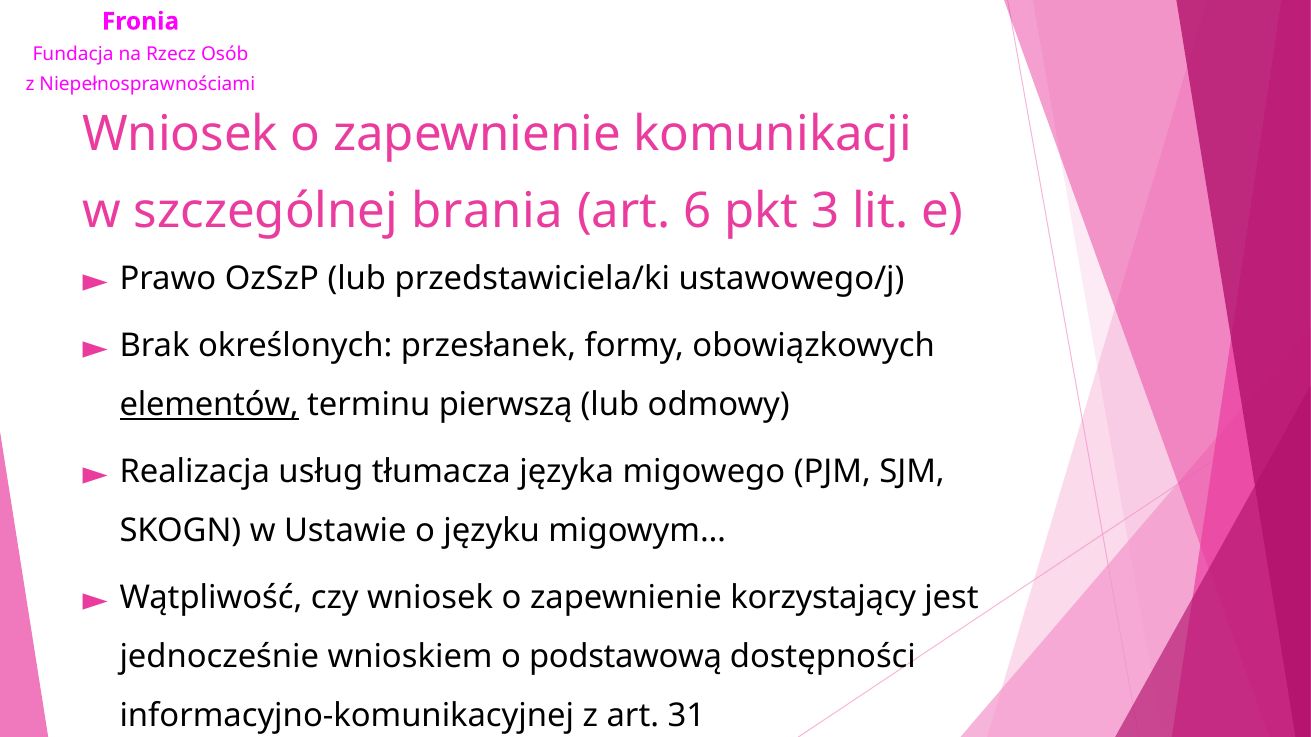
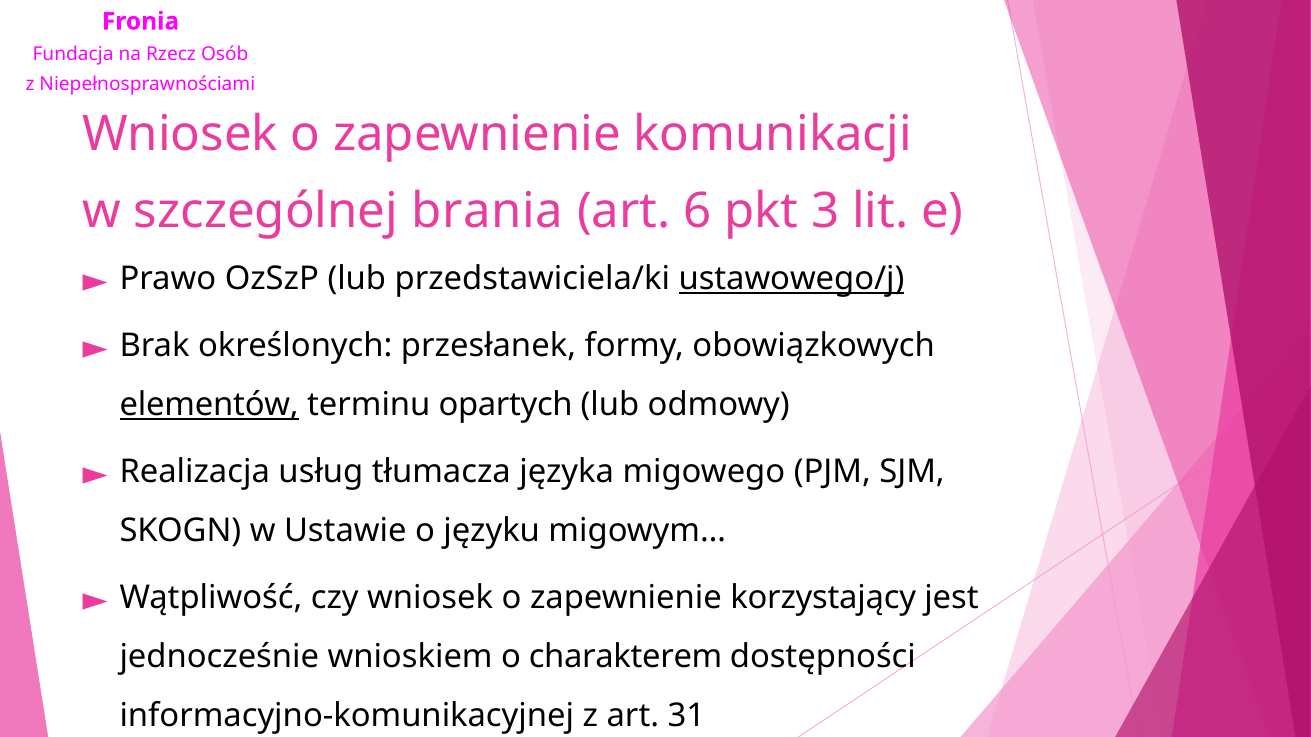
ustawowego/j underline: none -> present
pierwszą: pierwszą -> opartych
podstawową: podstawową -> charakterem
